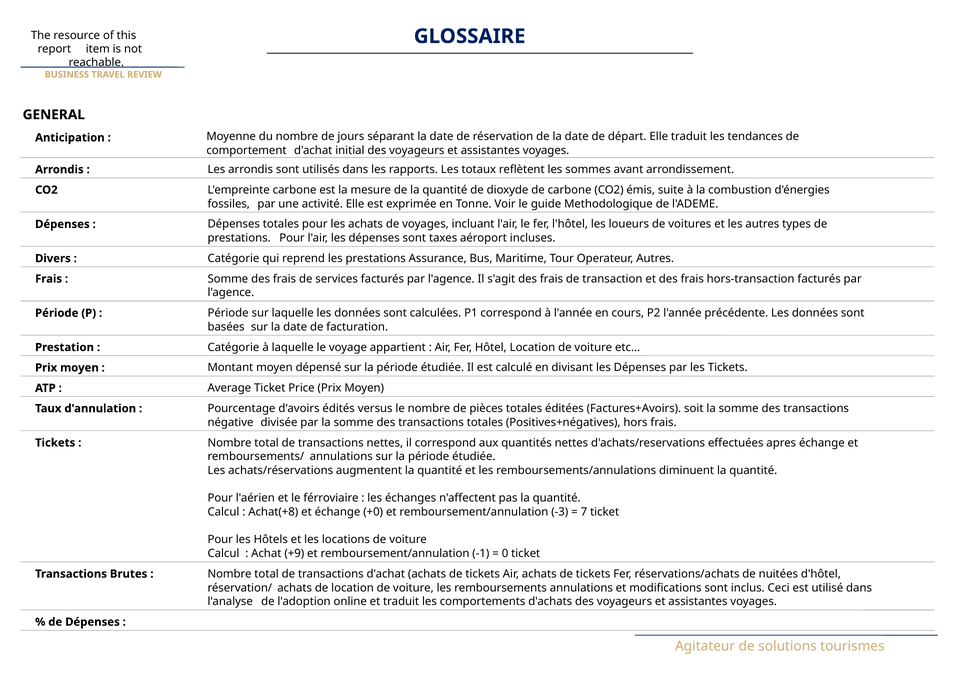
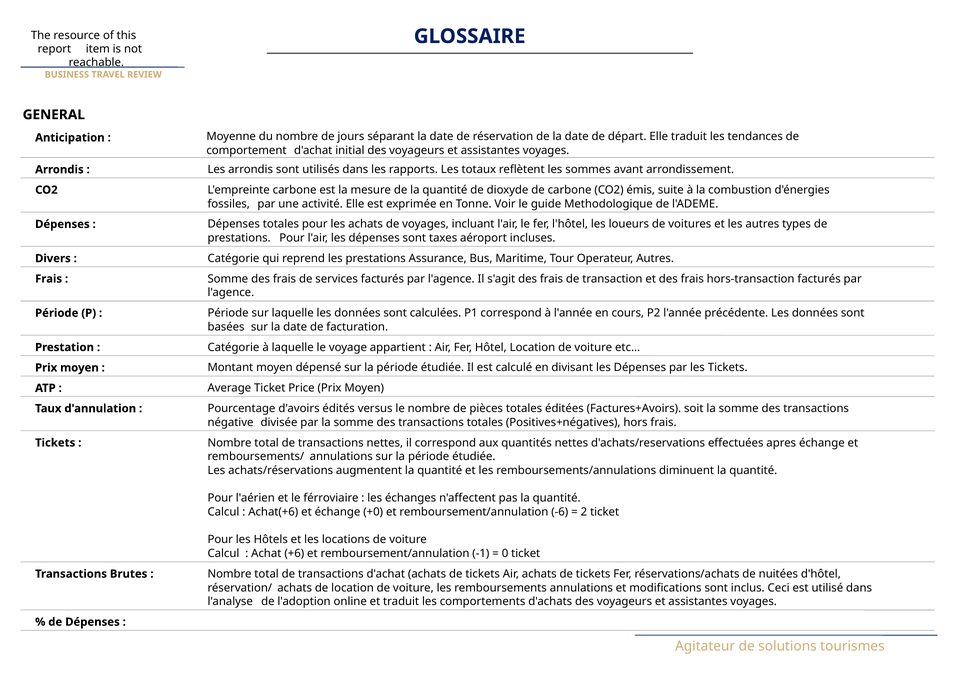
Achat(+8: Achat(+8 -> Achat(+6
-3: -3 -> -6
7: 7 -> 2
+9: +9 -> +6
